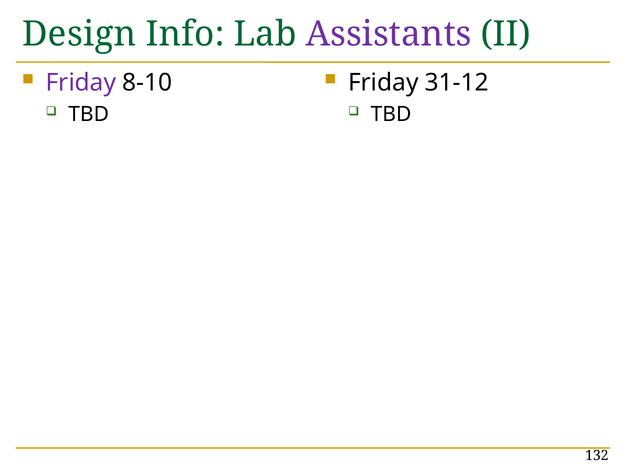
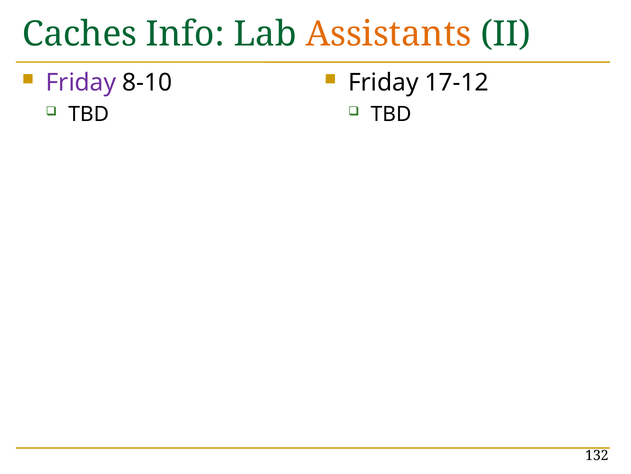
Design: Design -> Caches
Assistants colour: purple -> orange
31-12: 31-12 -> 17-12
